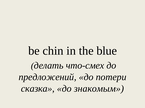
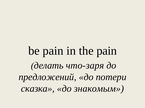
be chin: chin -> pain
the blue: blue -> pain
что-смех: что-смех -> что-заря
